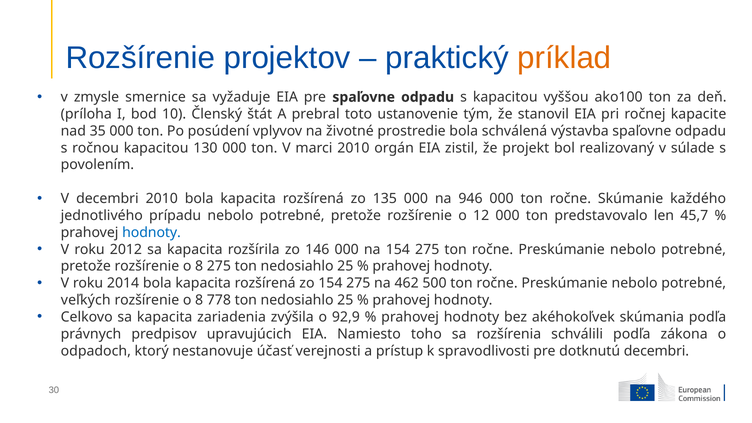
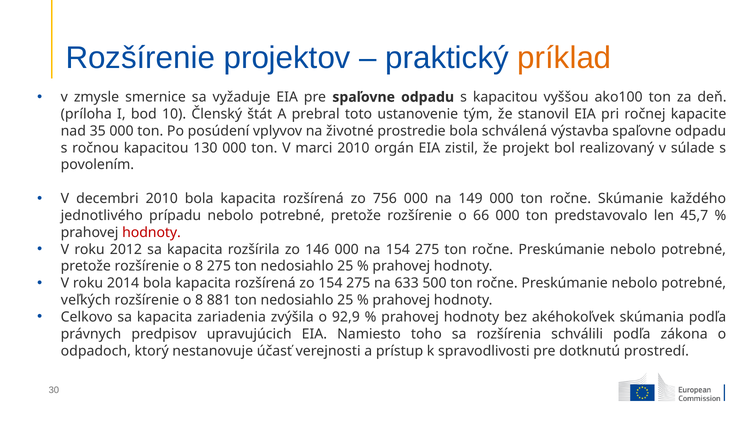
135: 135 -> 756
946: 946 -> 149
12: 12 -> 66
hodnoty at (152, 232) colour: blue -> red
462: 462 -> 633
778: 778 -> 881
dotknutú decembri: decembri -> prostredí
